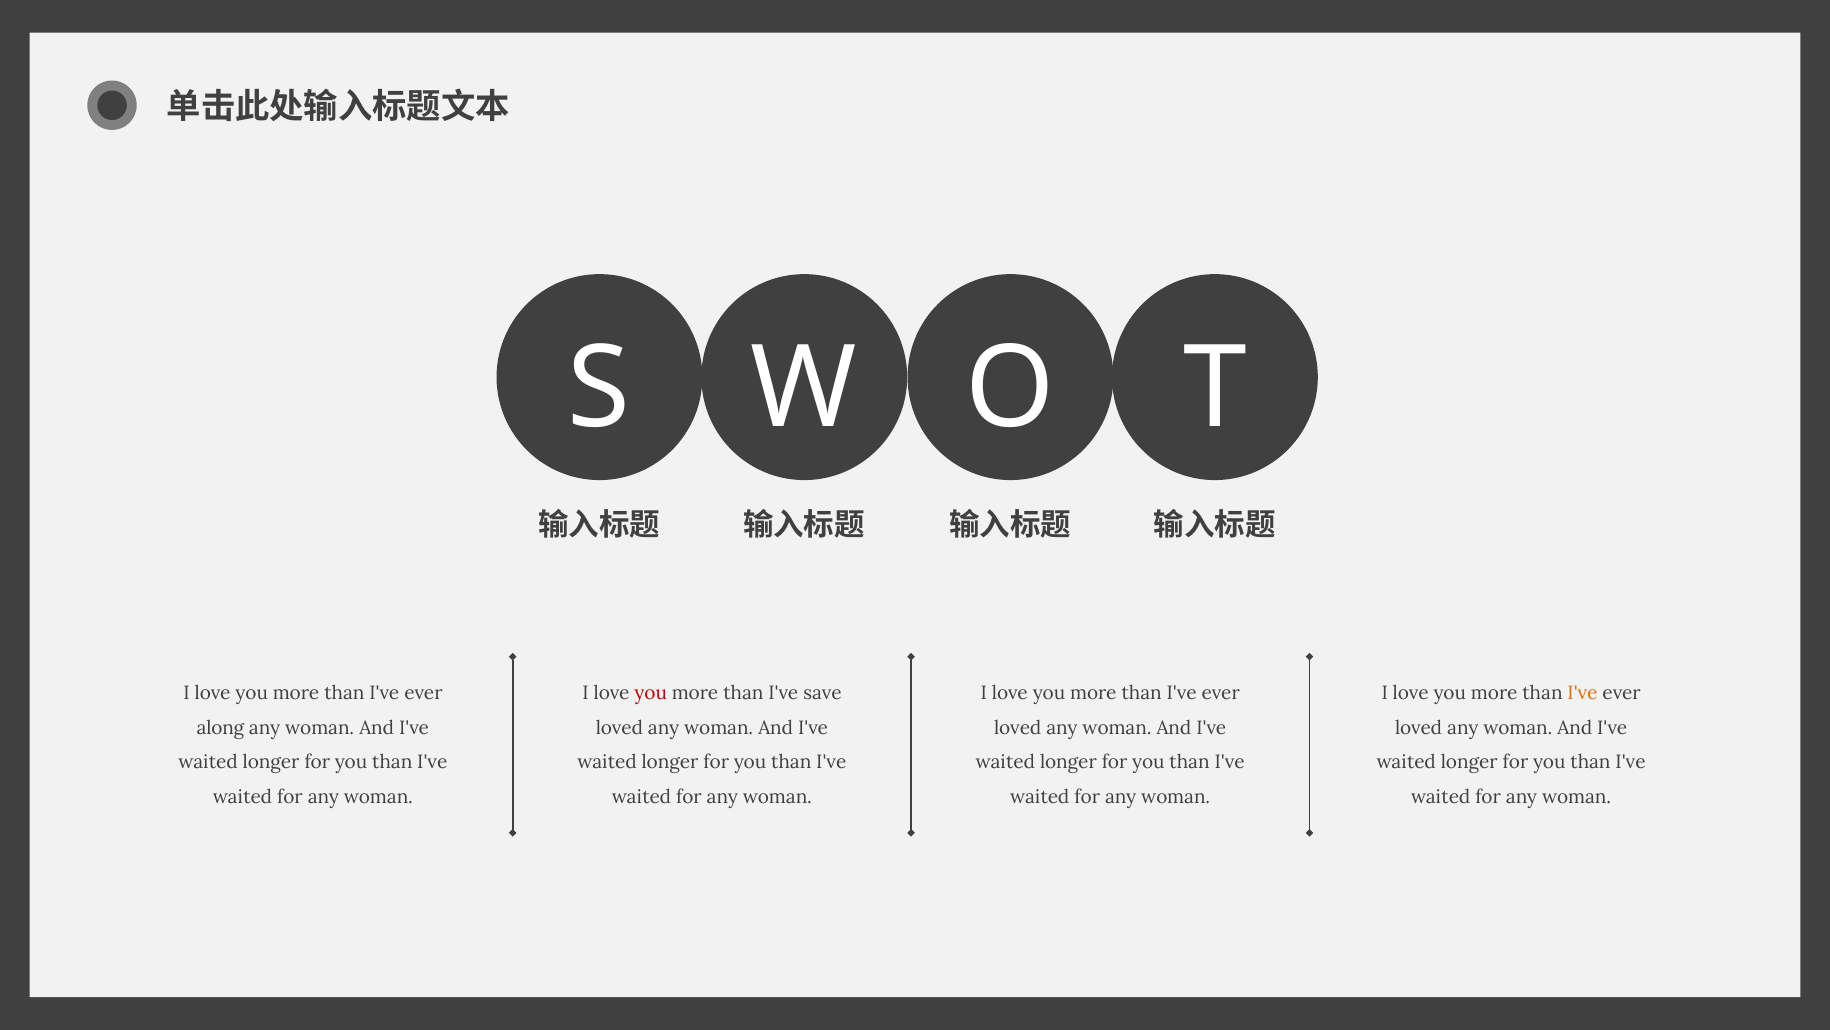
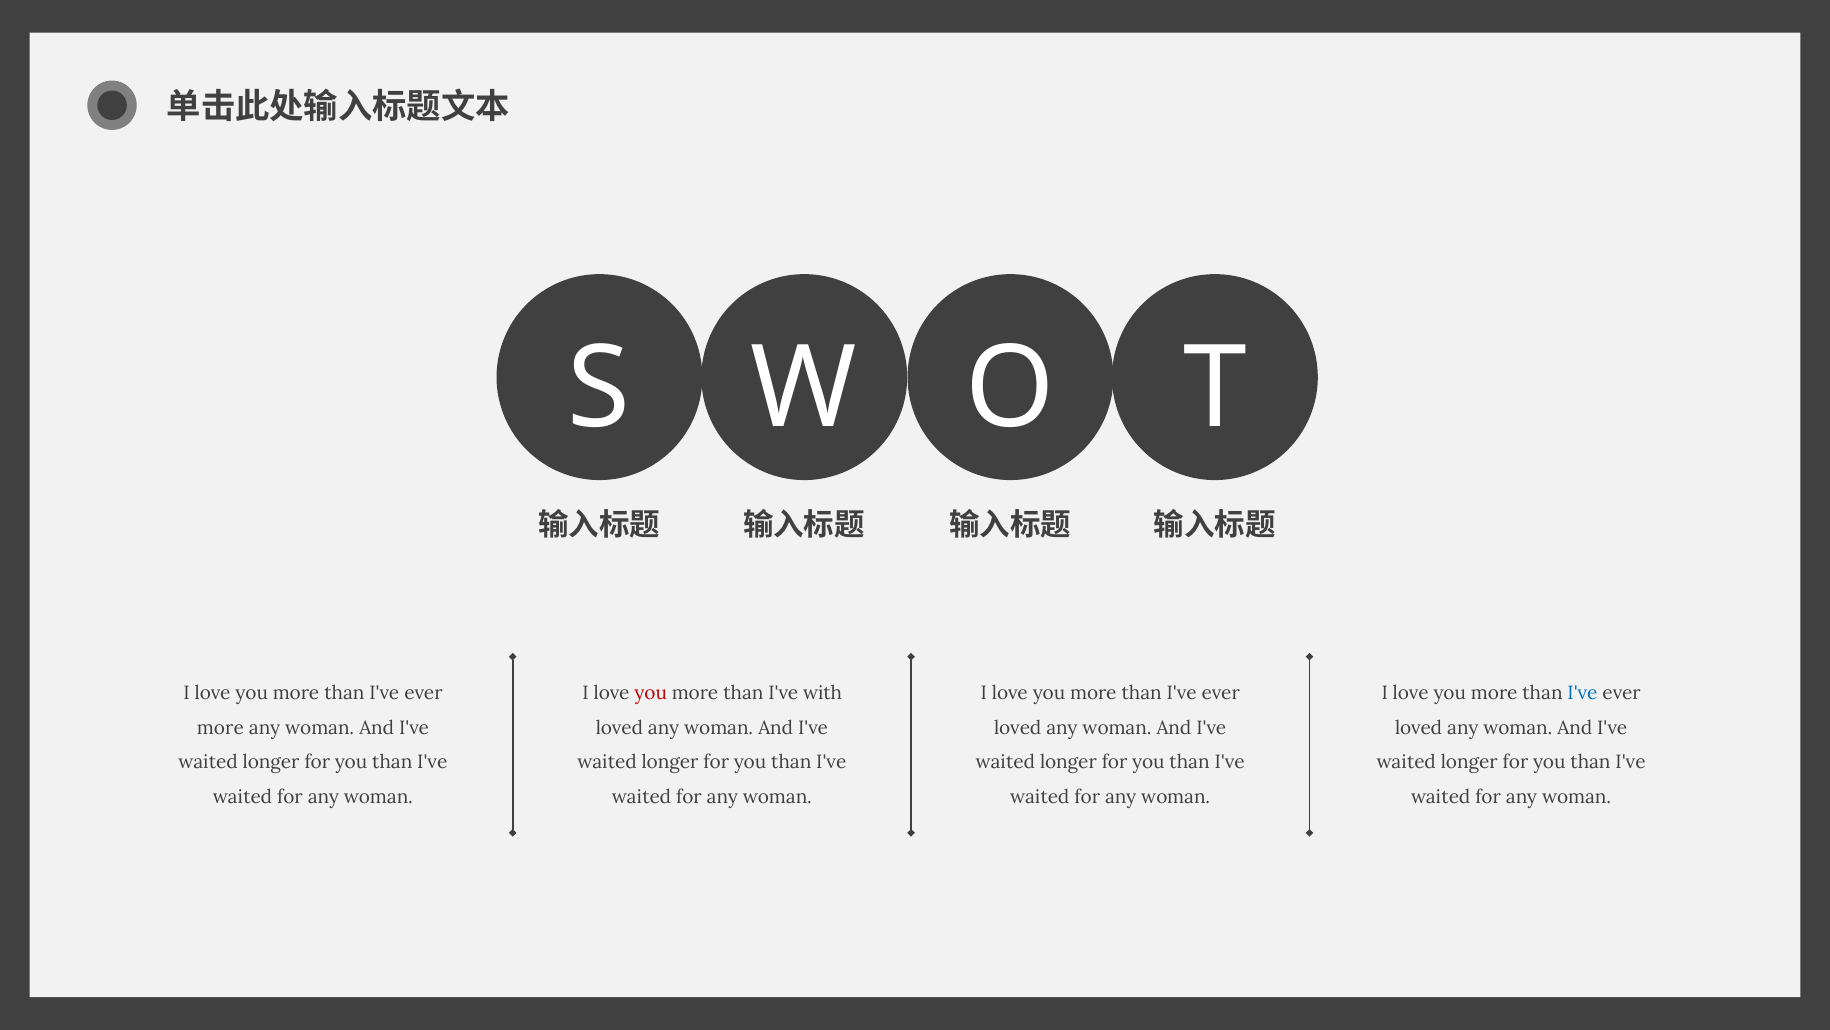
save: save -> with
I've at (1583, 693) colour: orange -> blue
along at (220, 728): along -> more
